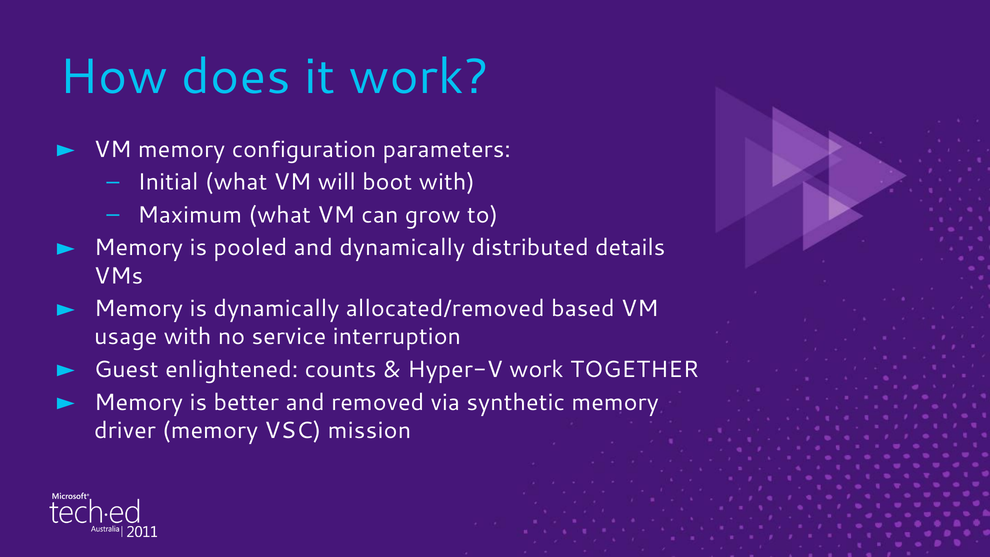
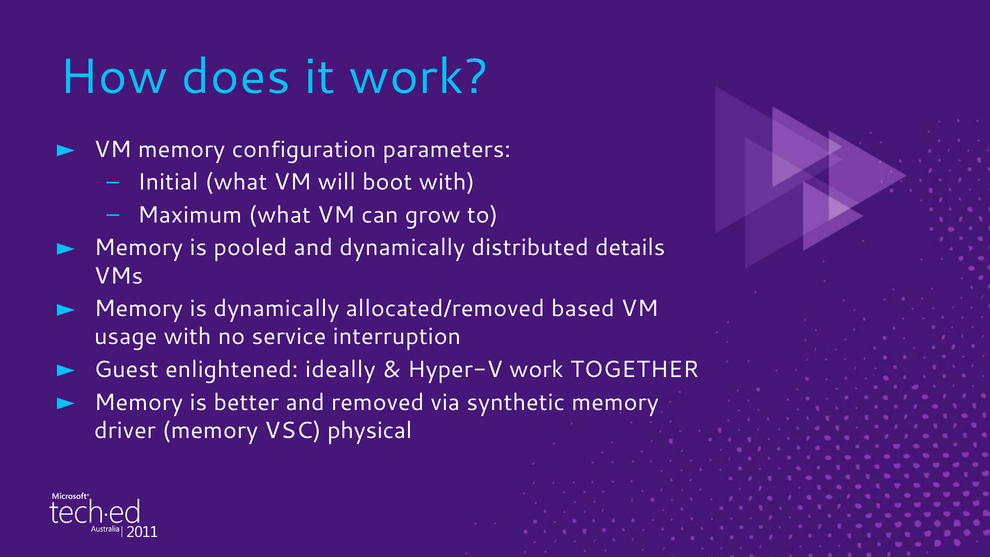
counts: counts -> ideally
mission: mission -> physical
